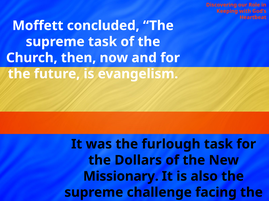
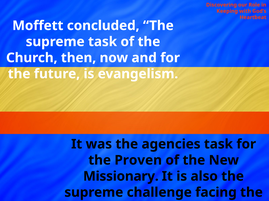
furlough: furlough -> agencies
Dollars: Dollars -> Proven
